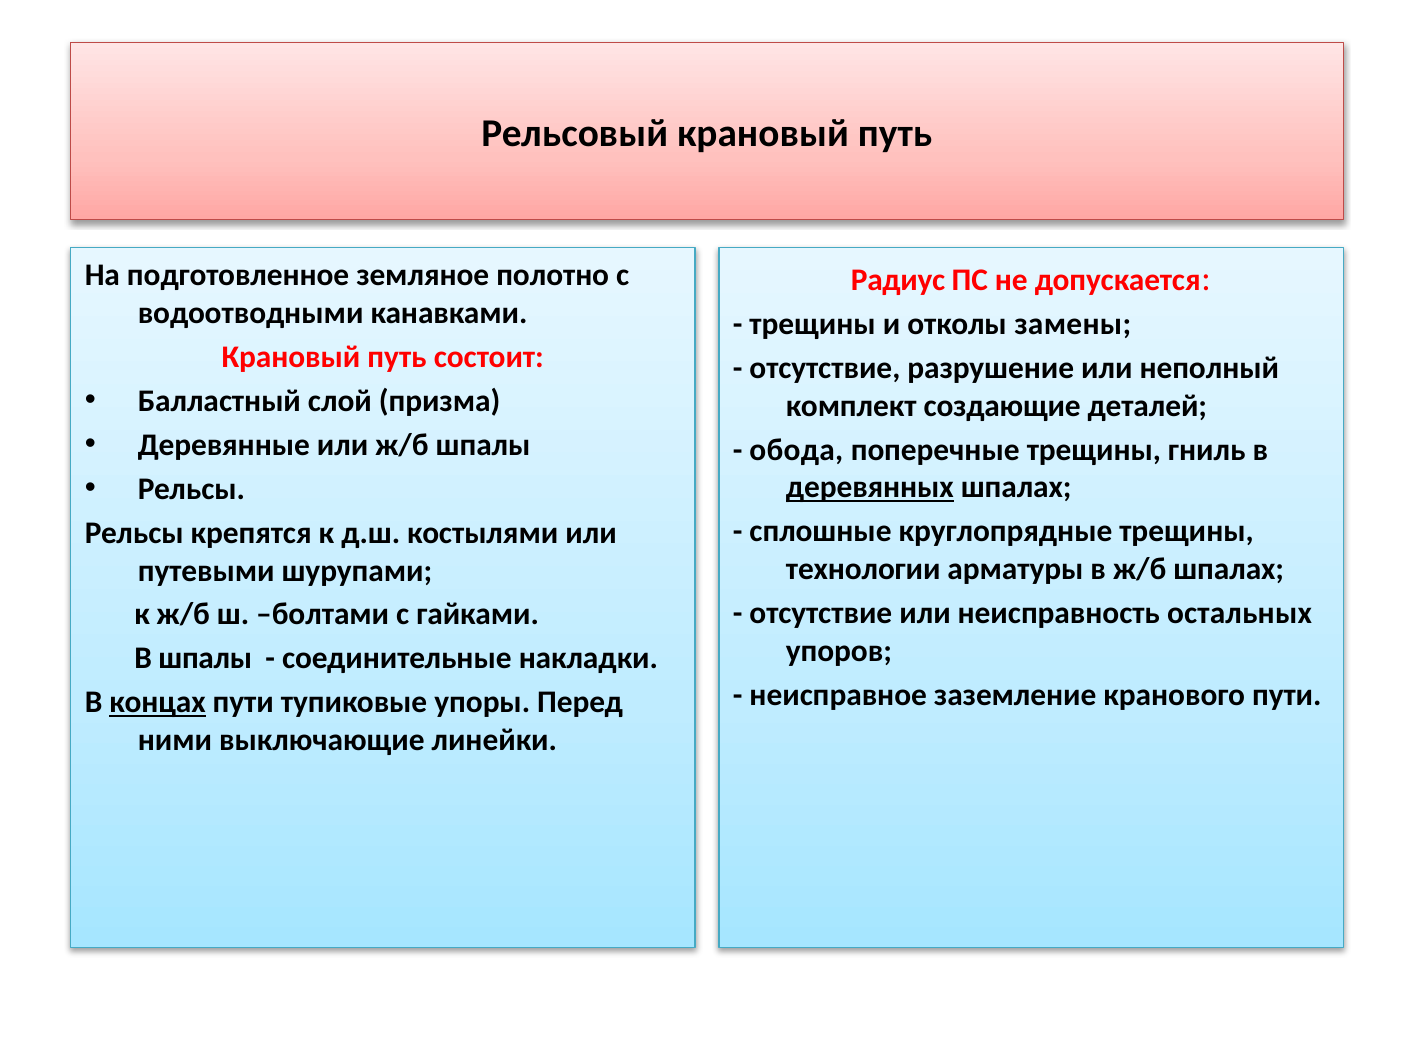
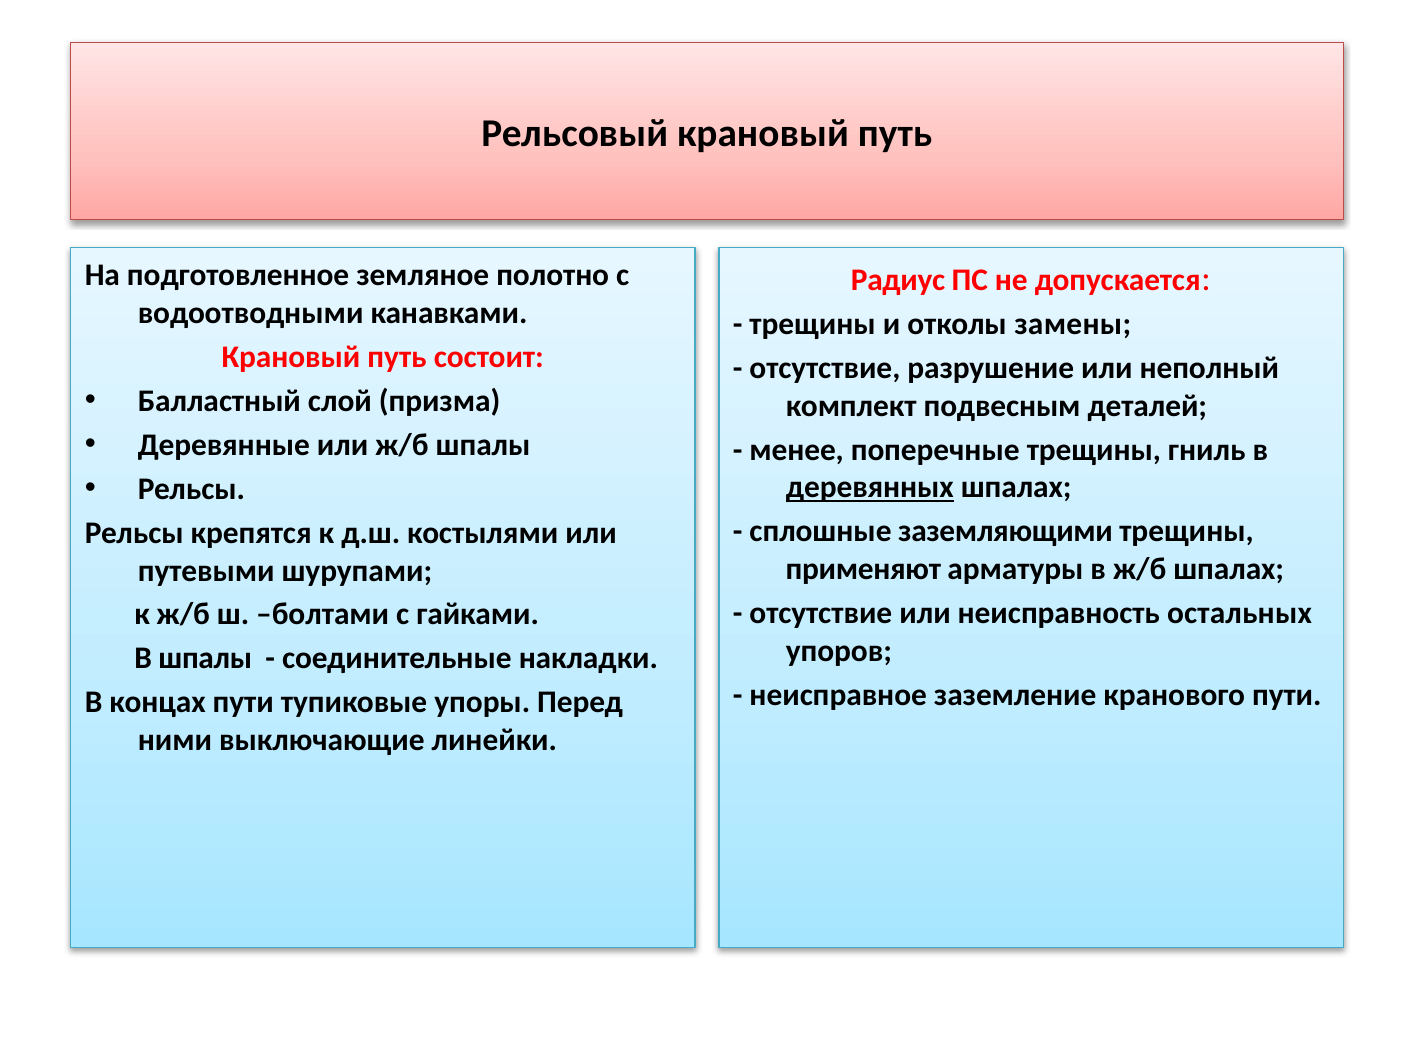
создающие: создающие -> подвесным
обода: обода -> менее
круглопрядные: круглопрядные -> заземляющими
технологии: технологии -> применяют
концах underline: present -> none
